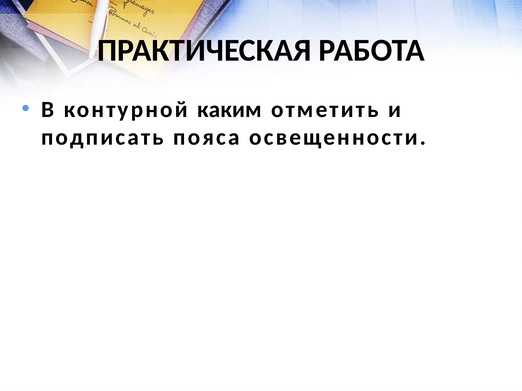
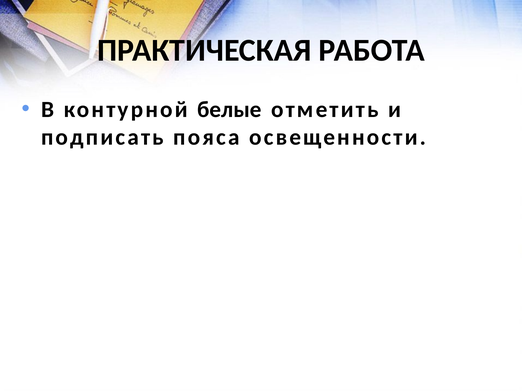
каким: каким -> белые
